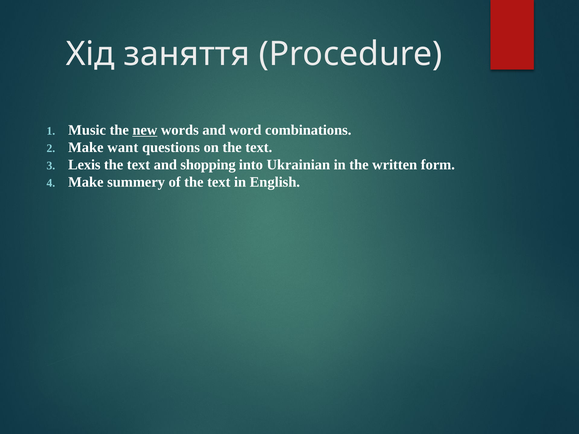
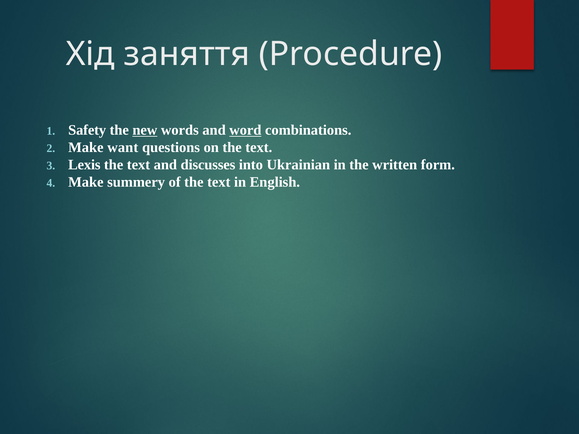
Music: Music -> Safety
word underline: none -> present
shopping: shopping -> discusses
